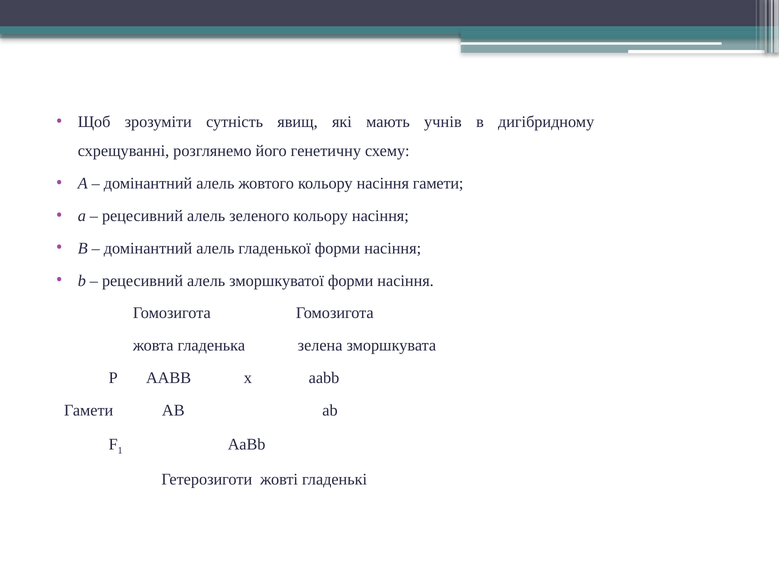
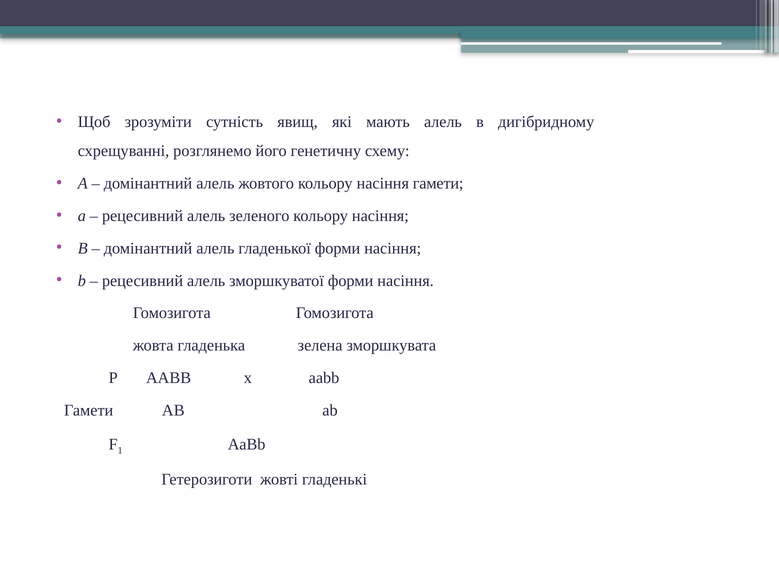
мають учнів: учнів -> алель
